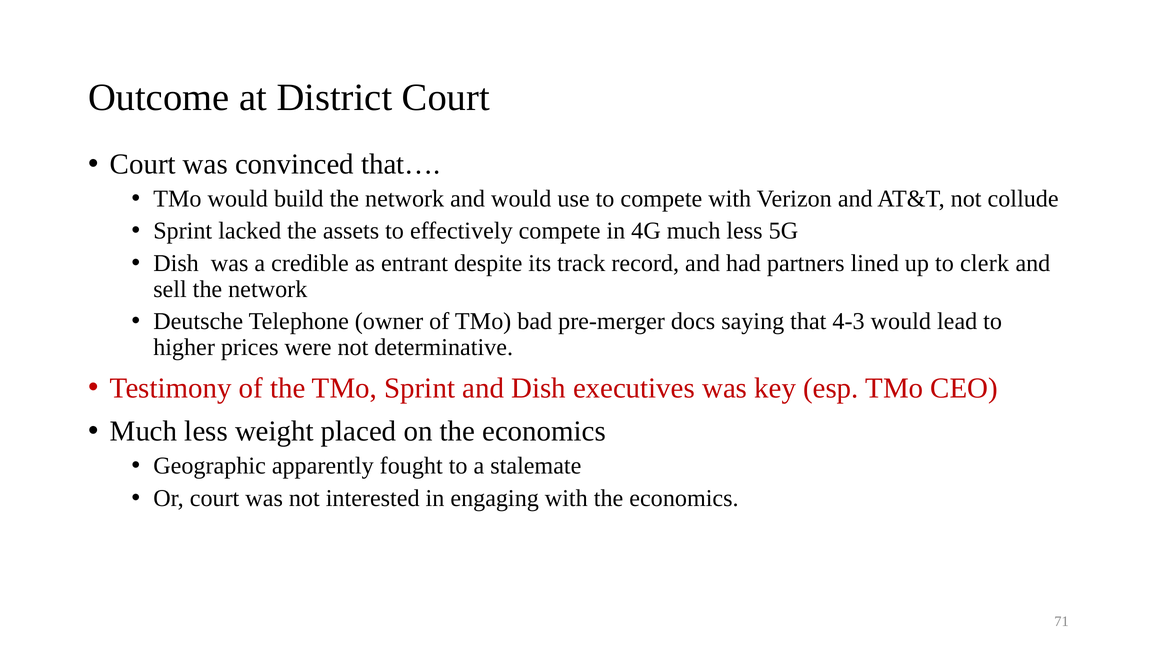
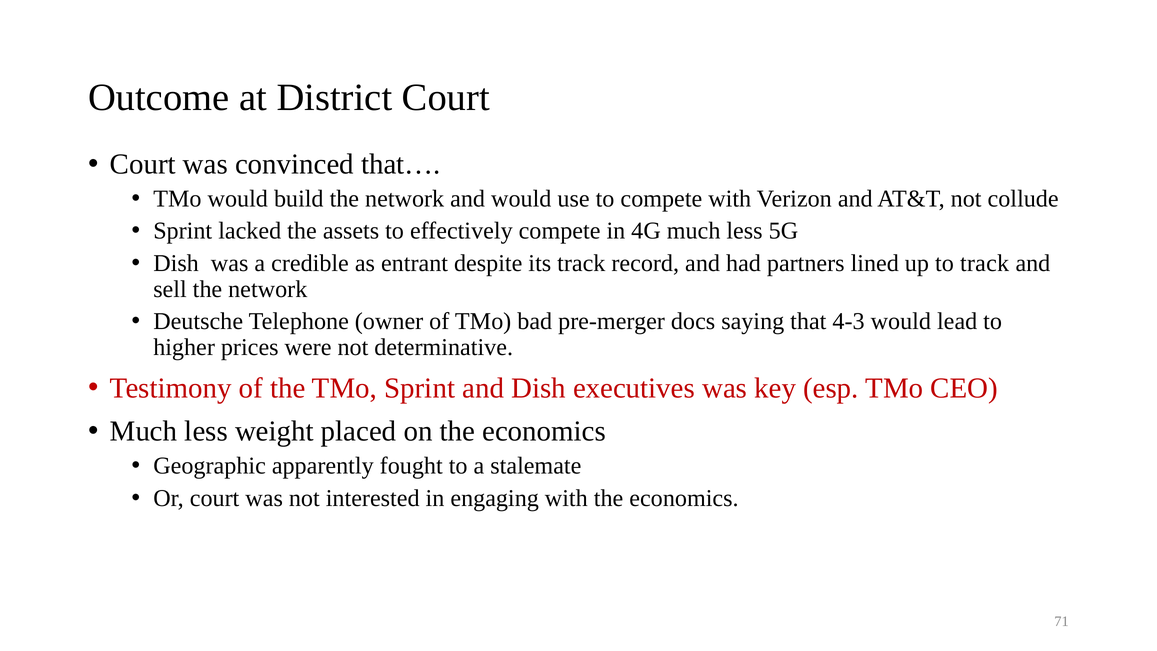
to clerk: clerk -> track
